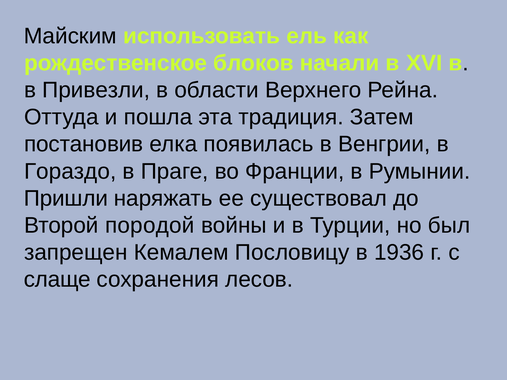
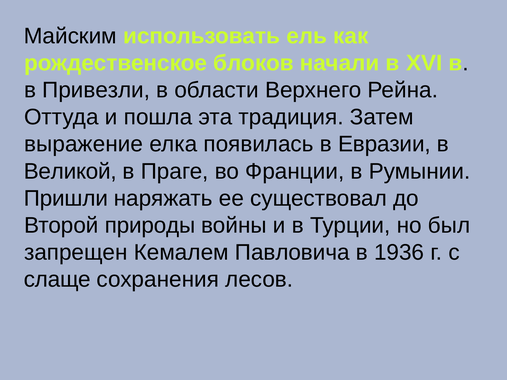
постановив: постановив -> выражение
Венгрии: Венгрии -> Евразии
Гораздо: Гораздо -> Великой
породой: породой -> природы
Пословицу: Пословицу -> Павловича
